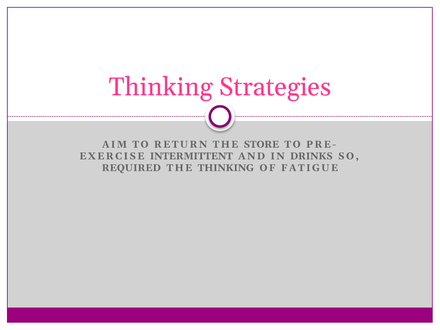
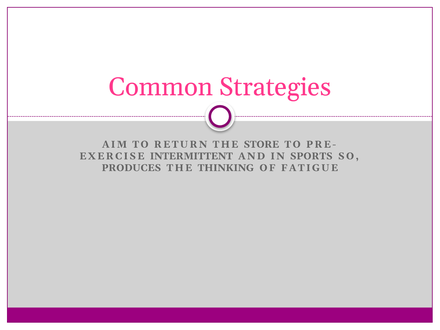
Thinking at (161, 87): Thinking -> Common
DRINKS: DRINKS -> SPORTS
REQUIRED: REQUIRED -> PRODUCES
